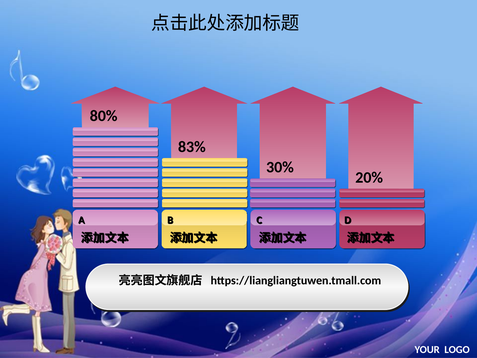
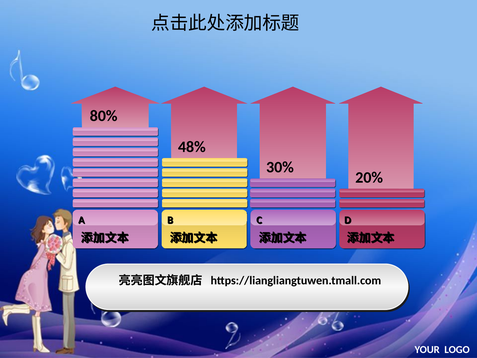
83%: 83% -> 48%
